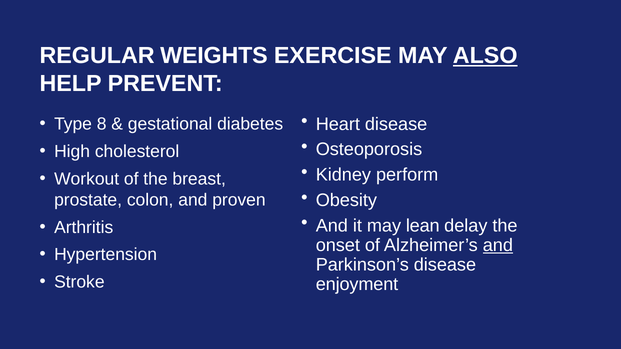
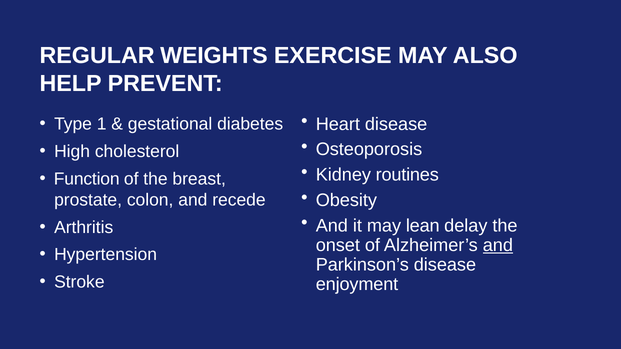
ALSO underline: present -> none
8: 8 -> 1
perform: perform -> routines
Workout: Workout -> Function
proven: proven -> recede
